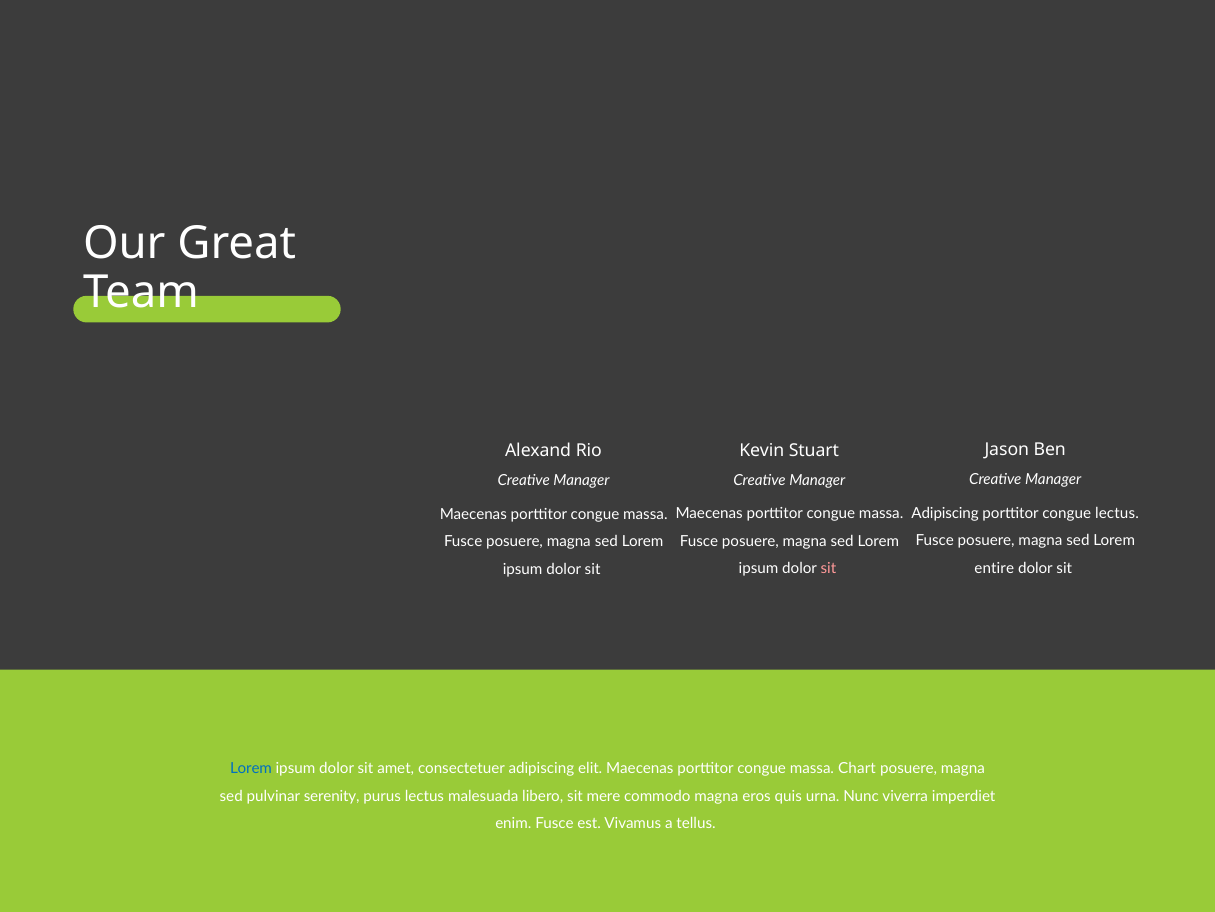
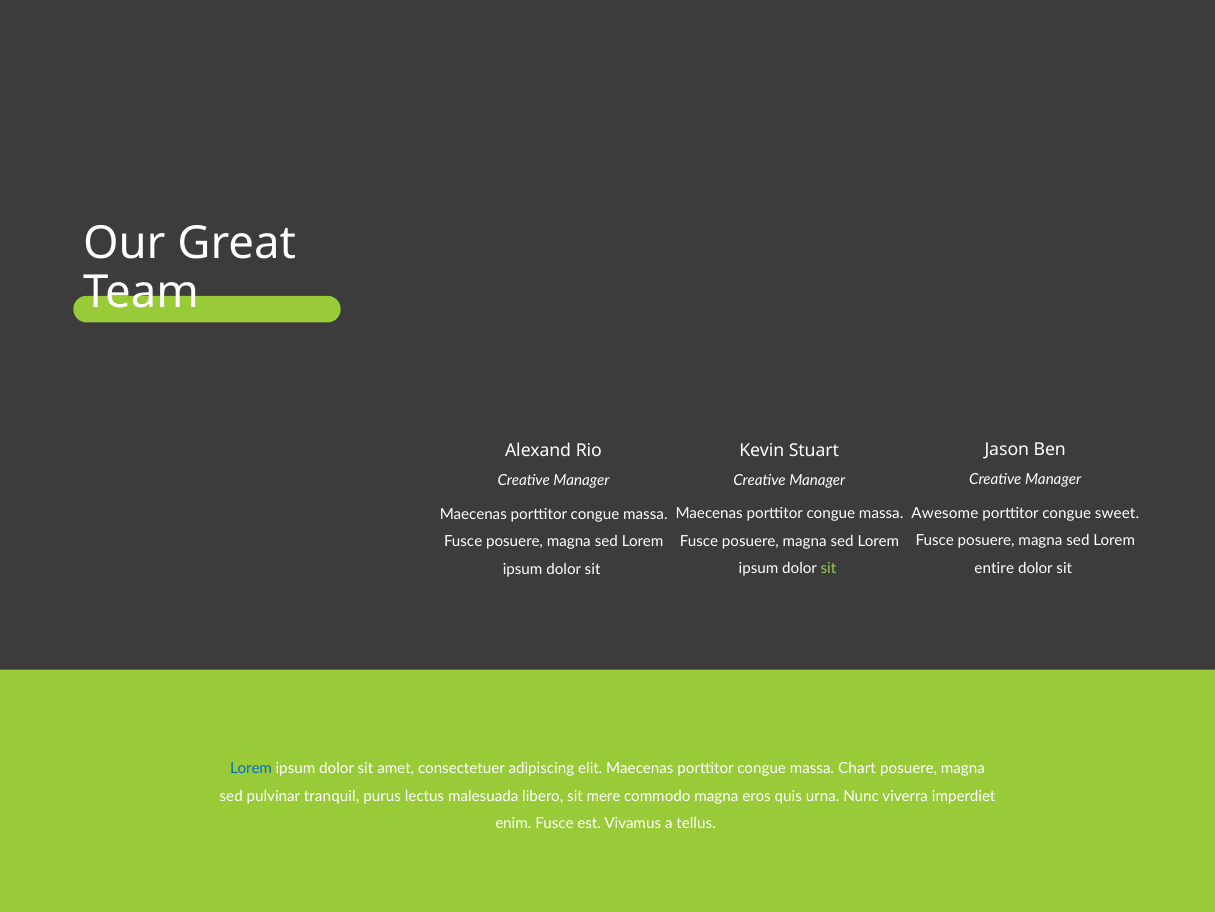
Adipiscing at (945, 513): Adipiscing -> Awesome
congue lectus: lectus -> sweet
sit at (828, 568) colour: pink -> light green
serenity: serenity -> tranquil
